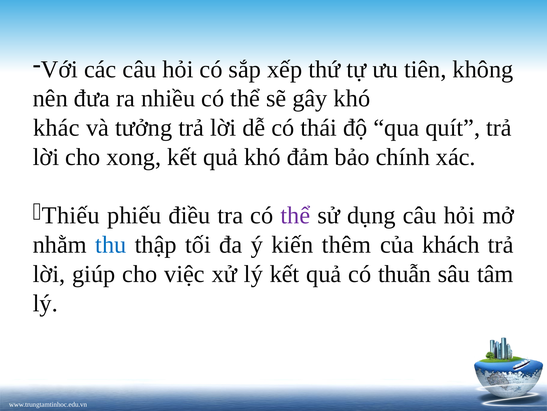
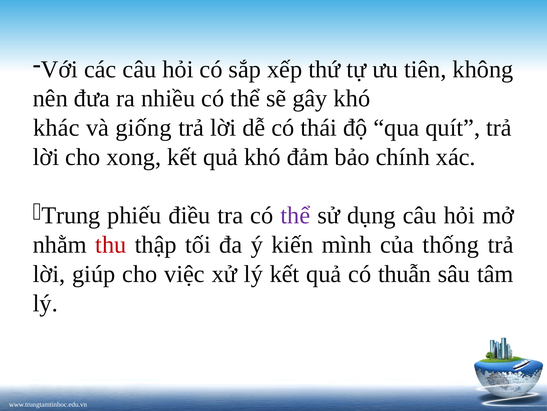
tưởng: tưởng -> giống
Thiếu: Thiếu -> Trung
thu colour: blue -> red
thêm: thêm -> mình
khách: khách -> thống
